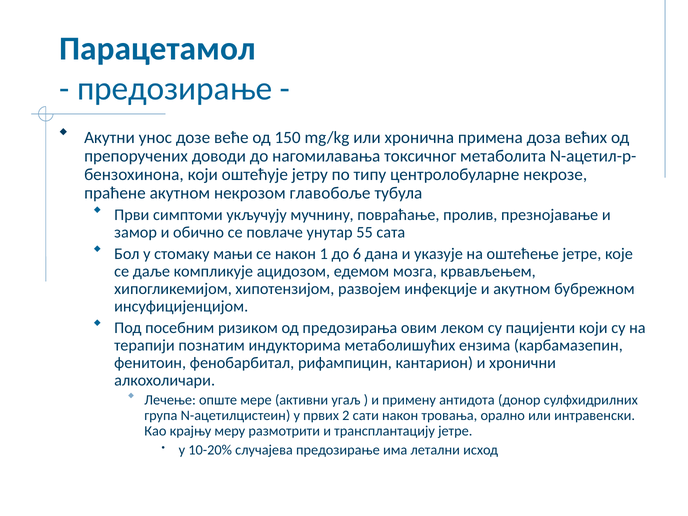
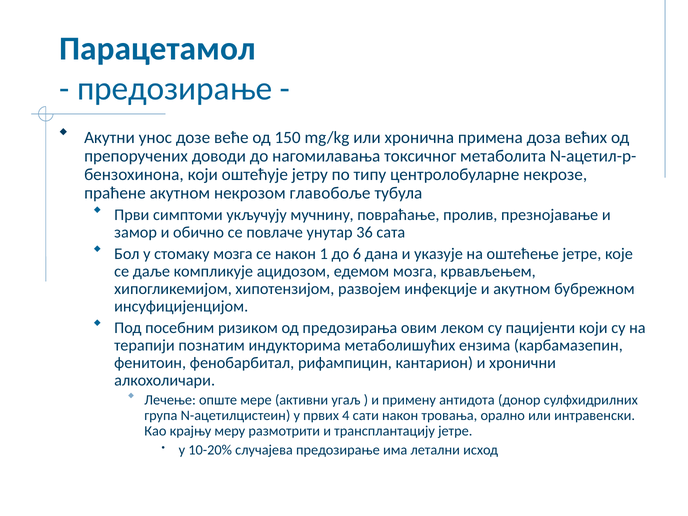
55: 55 -> 36
стомаку мањи: мањи -> мозга
2: 2 -> 4
